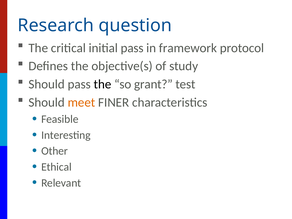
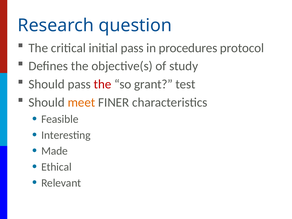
framework: framework -> procedures
the at (103, 84) colour: black -> red
Other: Other -> Made
